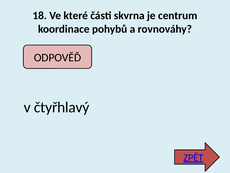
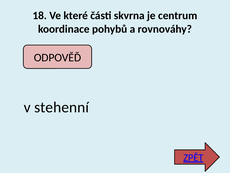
čtyřhlavý: čtyřhlavý -> stehenní
